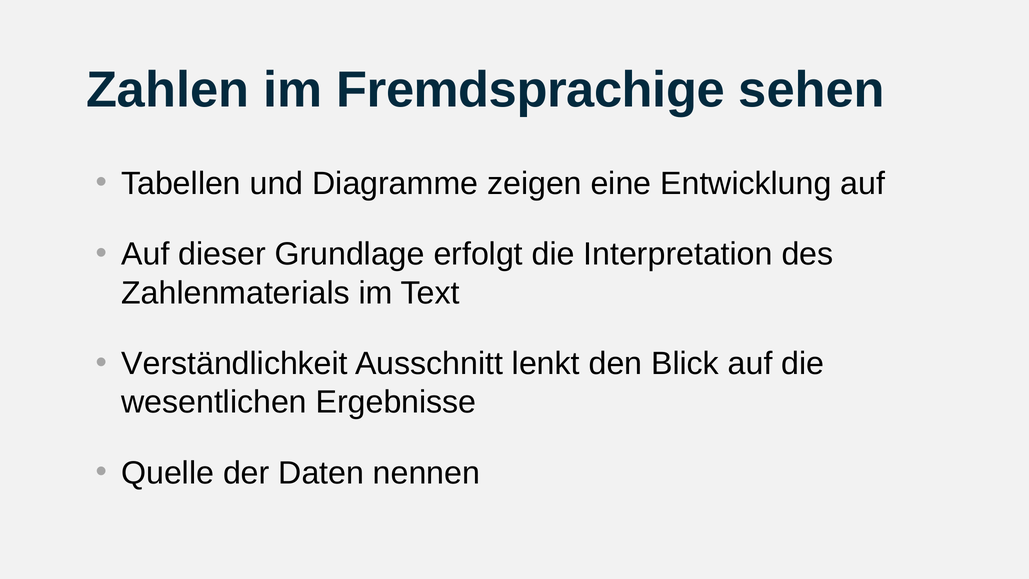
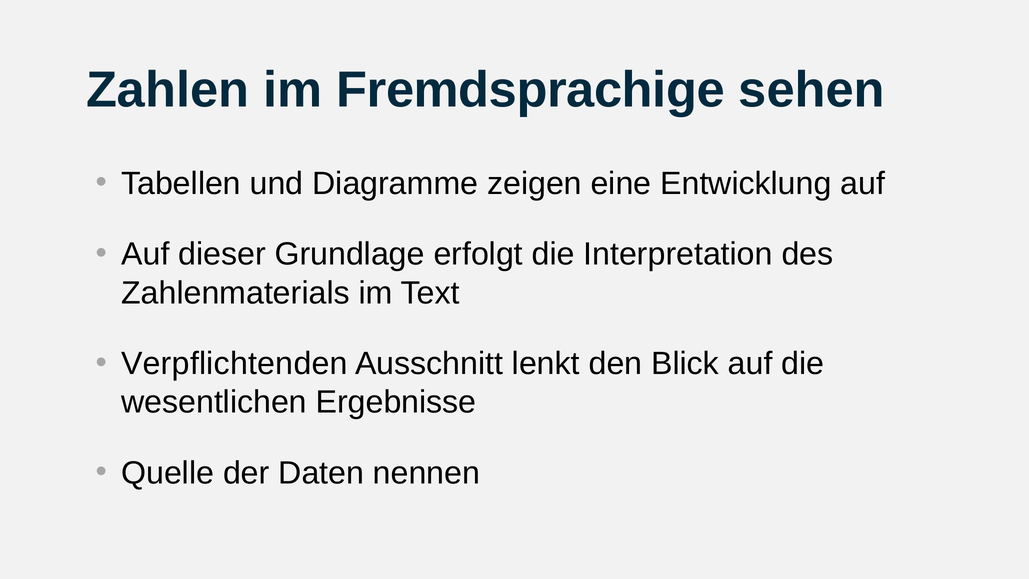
Verständlichkeit: Verständlichkeit -> Verpflichtenden
